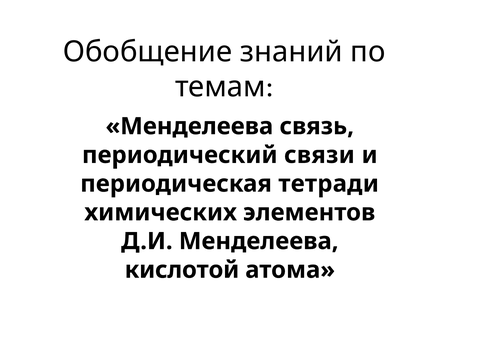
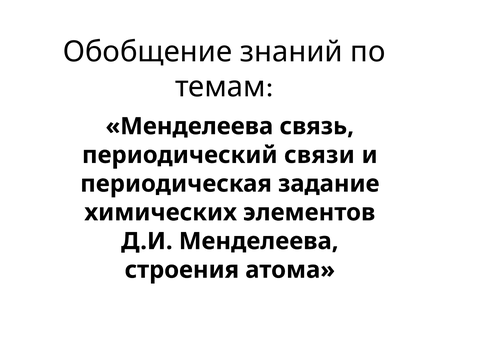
тетради: тетради -> задание
кислотой: кислотой -> строения
